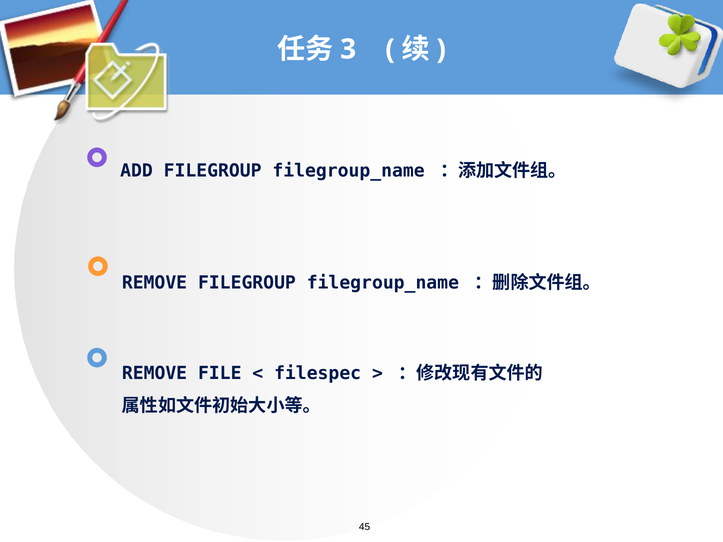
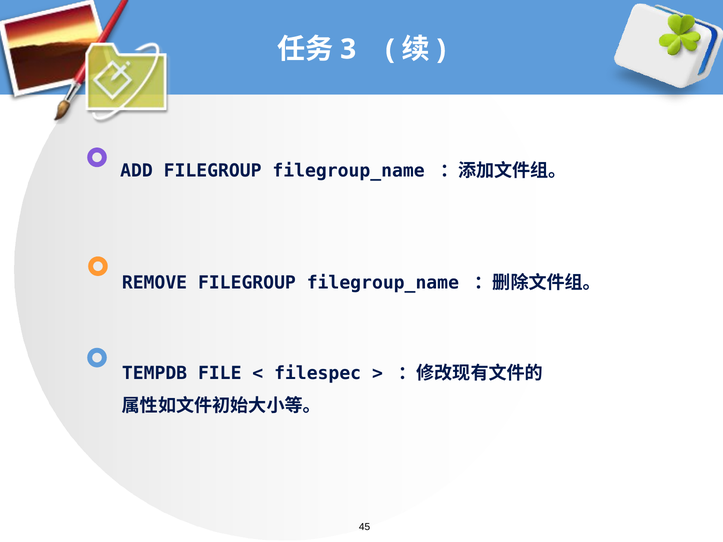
REMOVE at (155, 374): REMOVE -> TEMPDB
